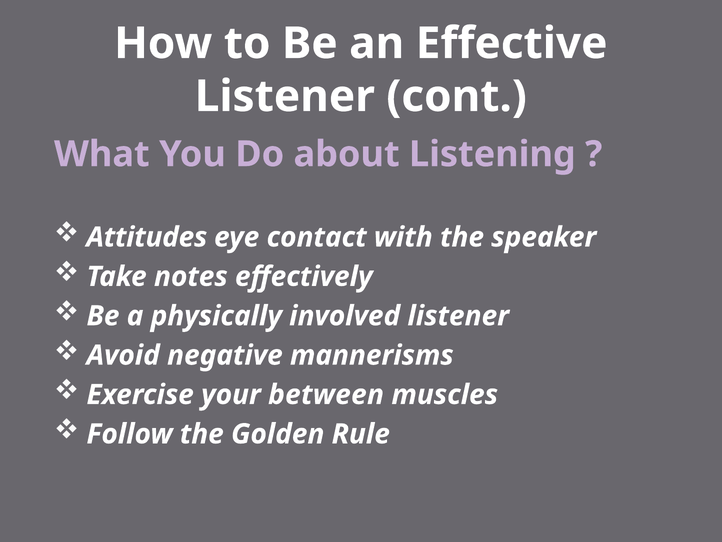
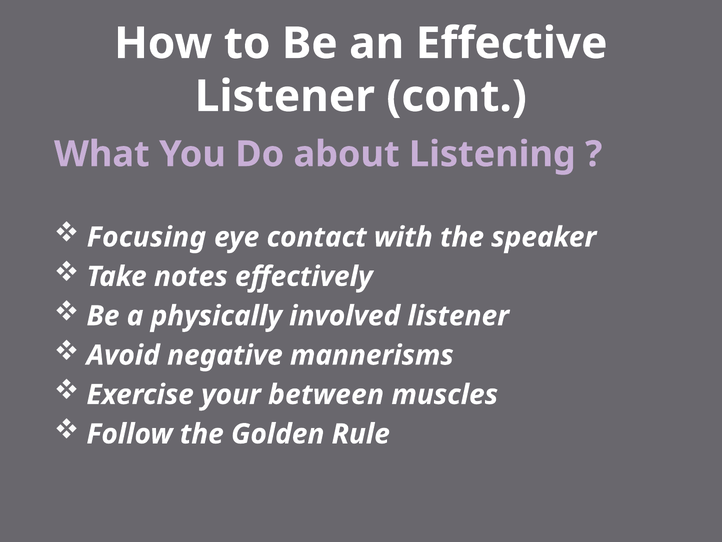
Attitudes: Attitudes -> Focusing
